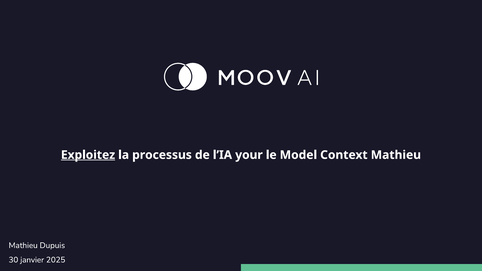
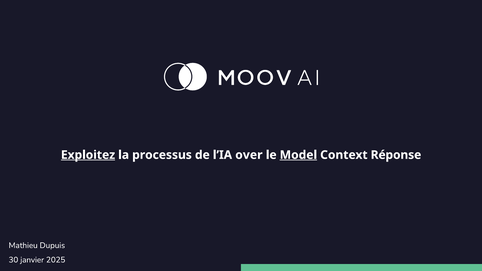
your: your -> over
Model underline: none -> present
Context Mathieu: Mathieu -> Réponse
